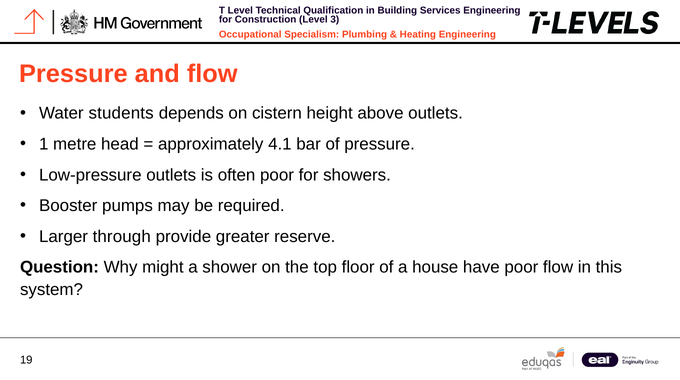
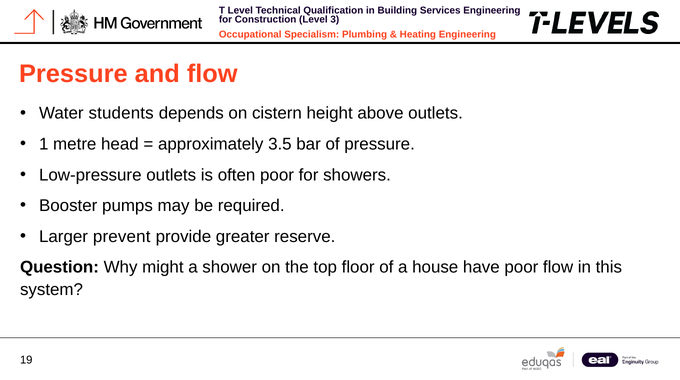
4.1: 4.1 -> 3.5
through: through -> prevent
